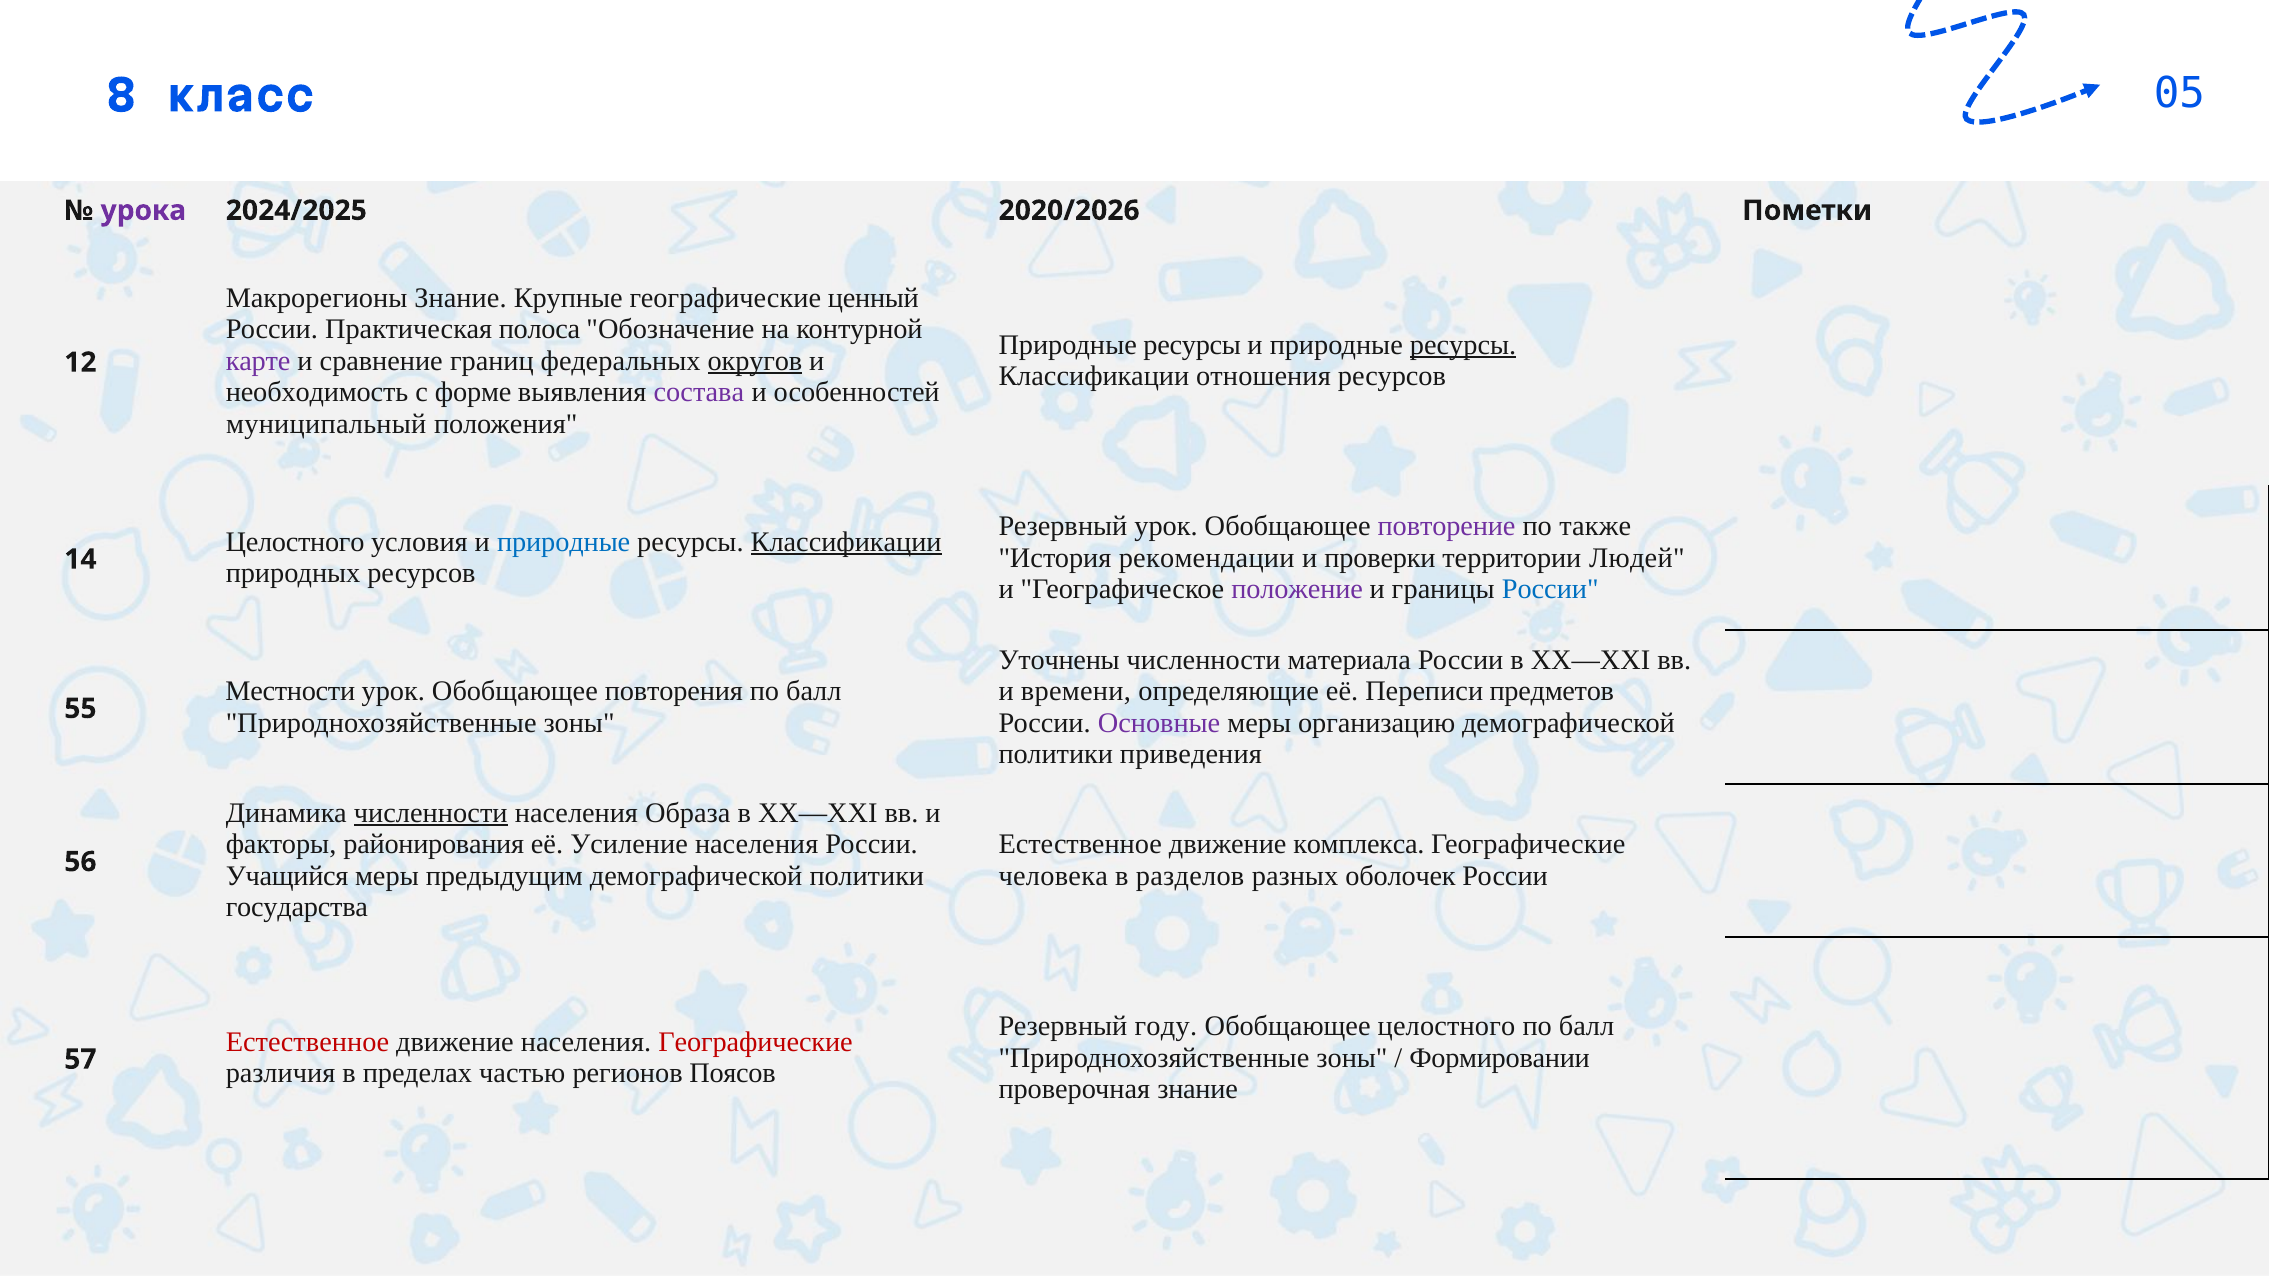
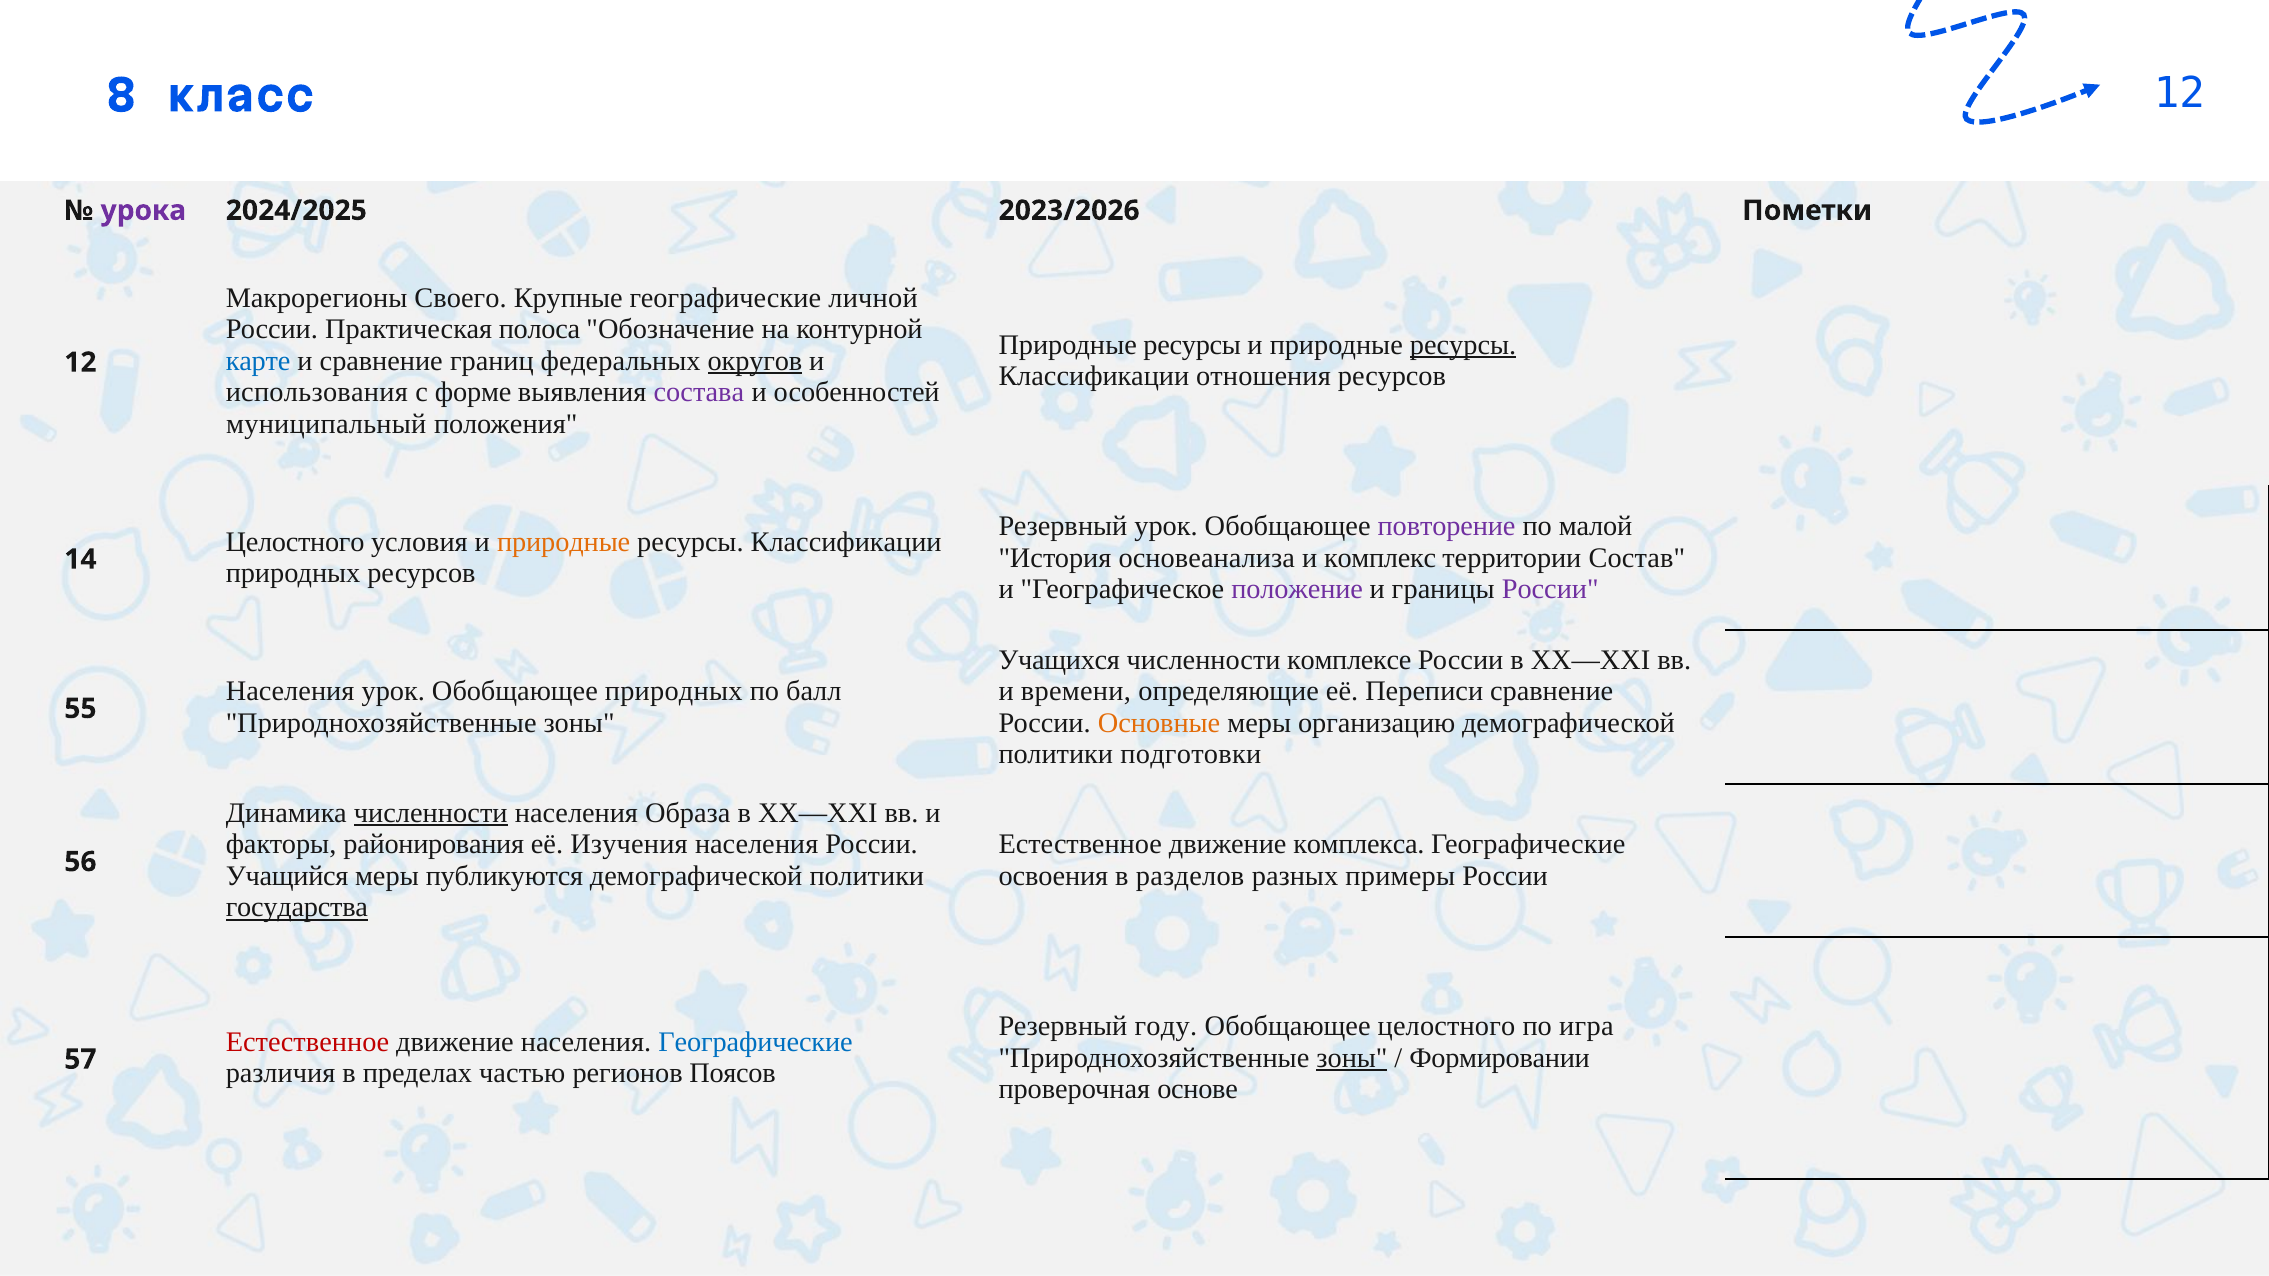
класс 05: 05 -> 12
2020/2026: 2020/2026 -> 2023/2026
Макрорегионы Знание: Знание -> Своего
ценный: ценный -> личной
карте colour: purple -> blue
необходимость: необходимость -> использования
также: также -> малой
природные at (564, 542) colour: blue -> orange
Классификации at (846, 542) underline: present -> none
рекомендации: рекомендации -> основеанализа
проверки: проверки -> комплекс
Людей: Людей -> Состав
России at (1550, 589) colour: blue -> purple
Уточнены: Уточнены -> Учащихся
материала: материала -> комплексе
Местности at (290, 692): Местности -> Населения
Обобщающее повторения: повторения -> природных
Переписи предметов: предметов -> сравнение
Основные colour: purple -> orange
приведения: приведения -> подготовки
Усиление: Усиление -> Изучения
предыдущим: предыдущим -> публикуются
человека: человека -> освоения
оболочек: оболочек -> примеры
государства underline: none -> present
балл at (1587, 1027): балл -> игра
Географические at (756, 1042) colour: red -> blue
зоны at (1352, 1058) underline: none -> present
проверочная знание: знание -> основе
